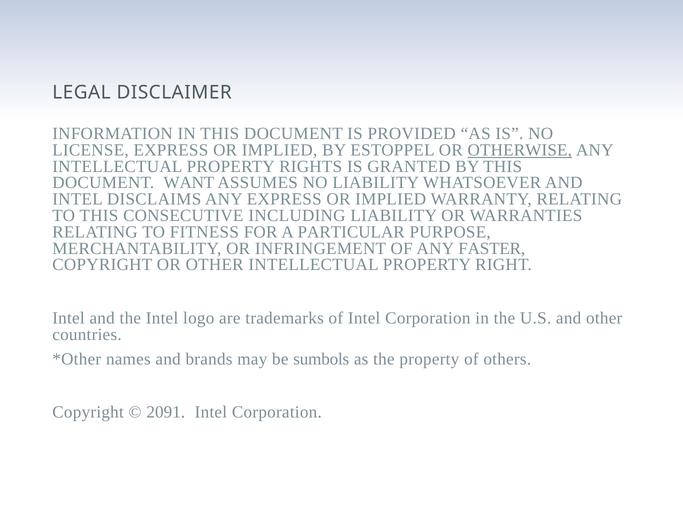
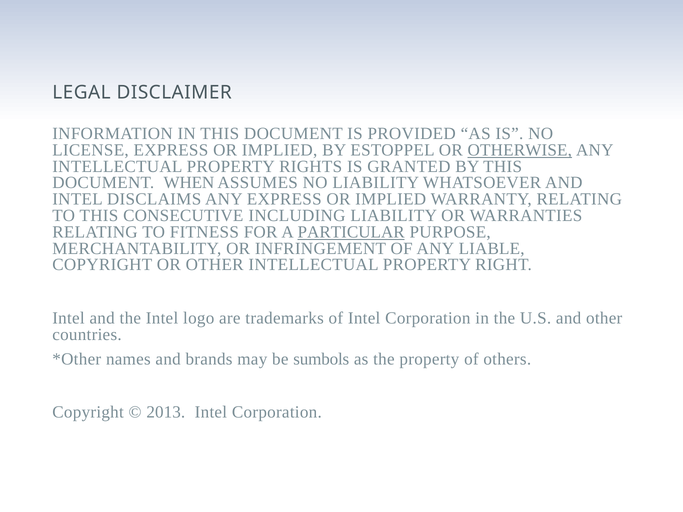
WANT: WANT -> WHEN
PARTICULAR underline: none -> present
FASTER: FASTER -> LIABLE
2091: 2091 -> 2013
